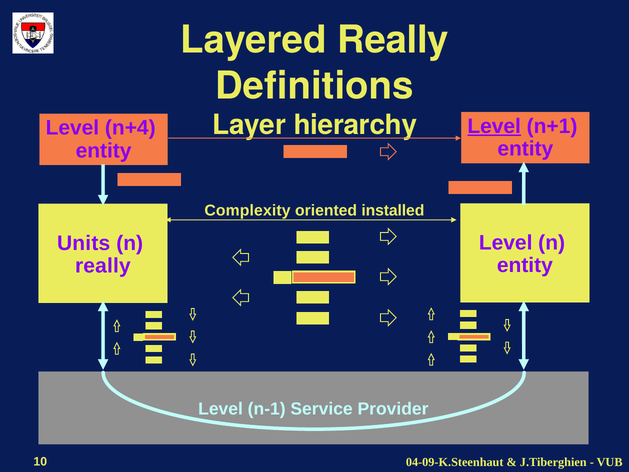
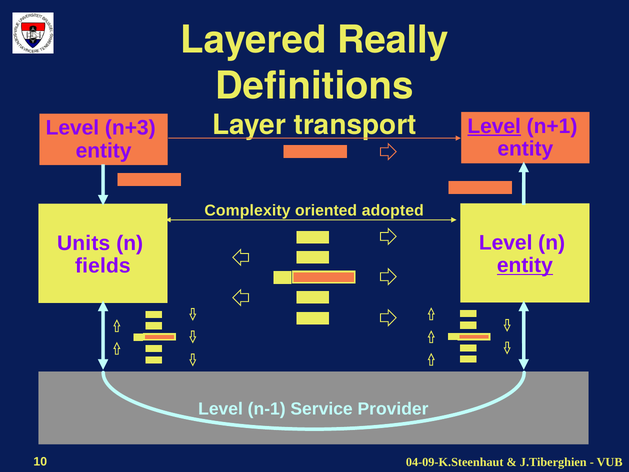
hierarchy: hierarchy -> transport
n+4: n+4 -> n+3
installed: installed -> adopted
entity at (525, 265) underline: none -> present
really at (103, 266): really -> fields
